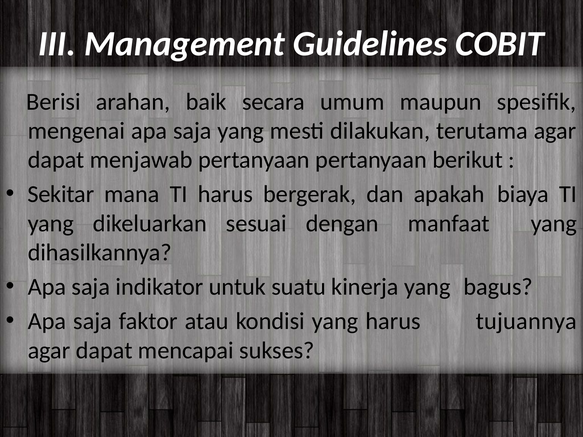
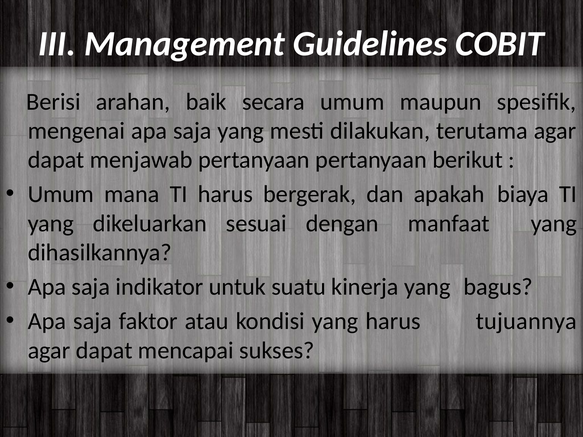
Sekitar at (61, 194): Sekitar -> Umum
